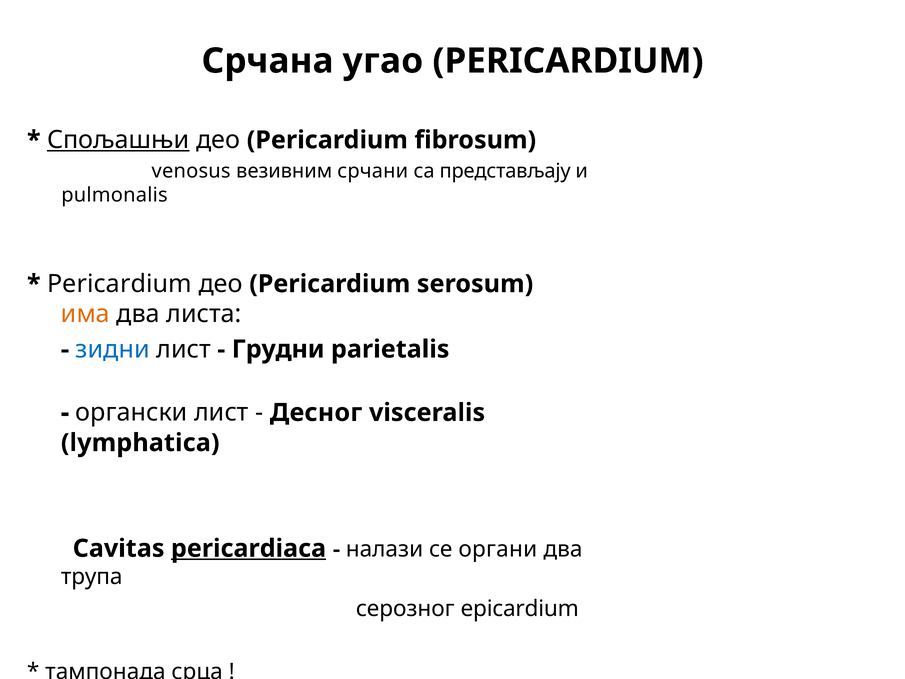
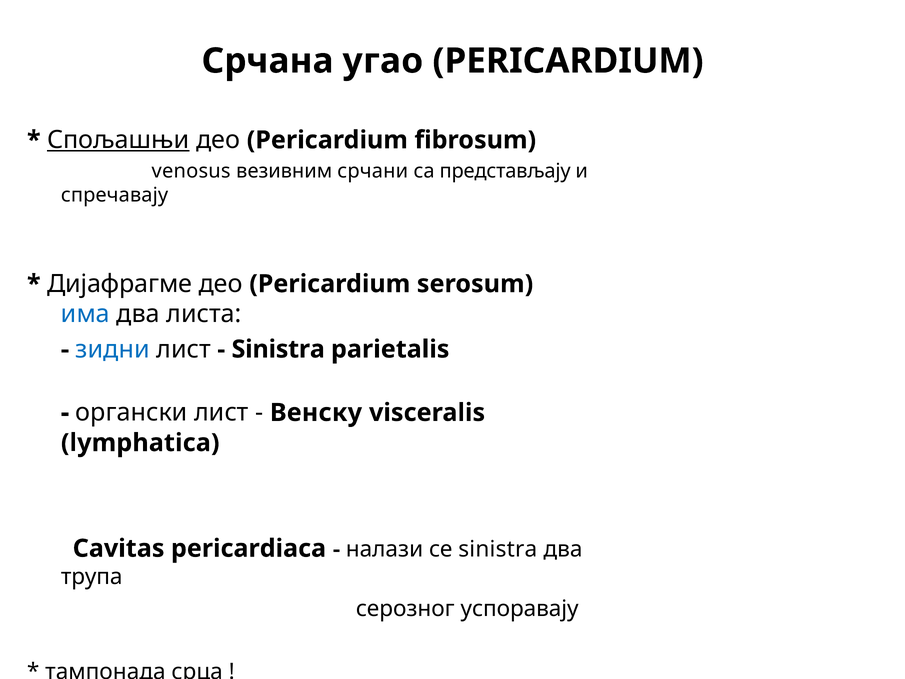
pulmonalis: pulmonalis -> спречавају
Pericardium at (119, 284): Pericardium -> Дијафрагме
има colour: orange -> blue
Грудни at (278, 349): Грудни -> Sinistra
Десног: Десног -> Венску
pericardiaca underline: present -> none
се органи: органи -> sinistra
epicardium: epicardium -> успоравају
